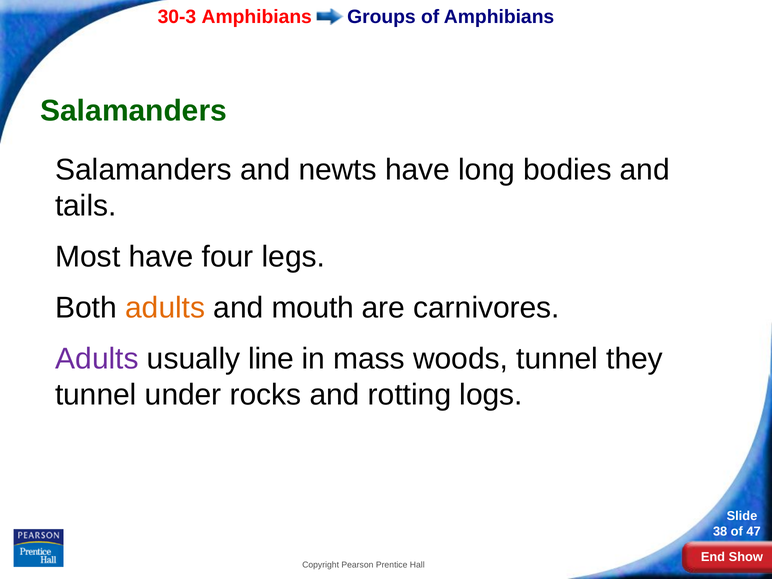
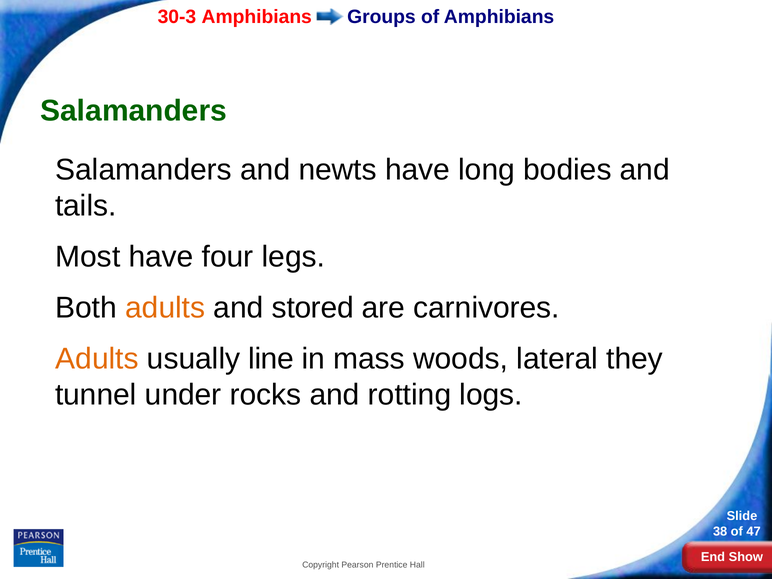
mouth: mouth -> stored
Adults at (97, 359) colour: purple -> orange
woods tunnel: tunnel -> lateral
